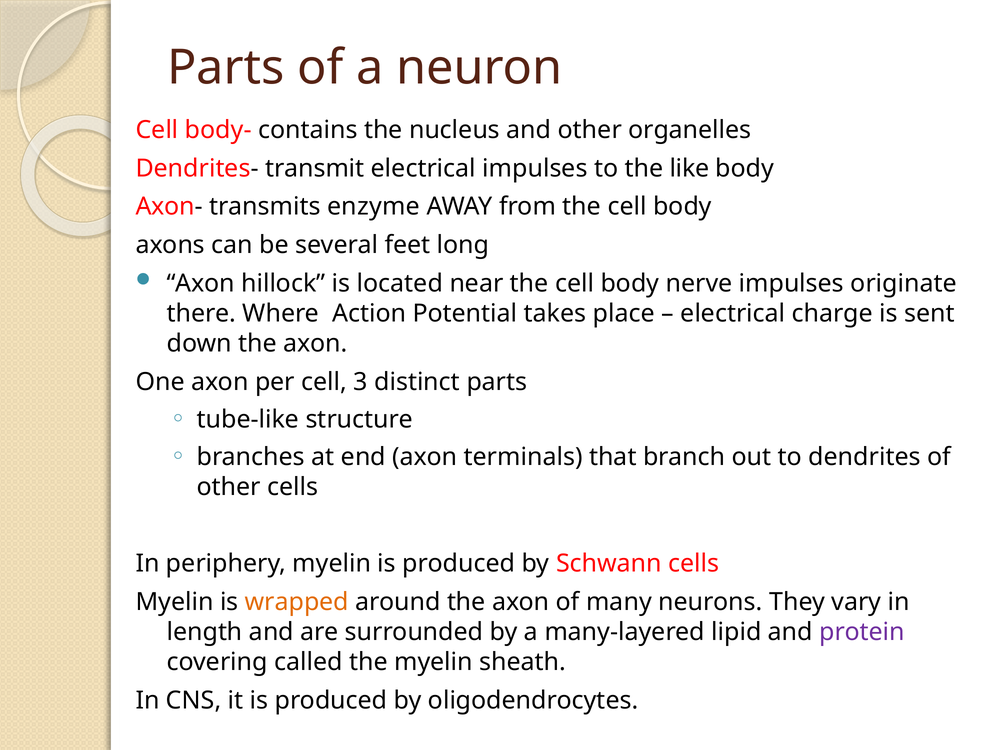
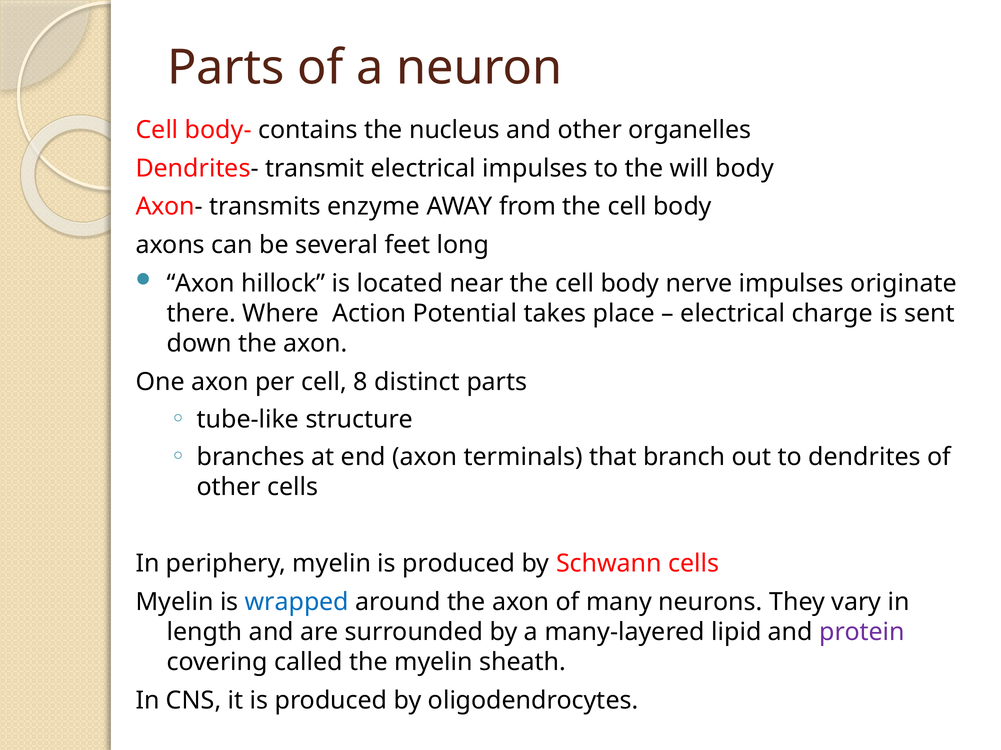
like: like -> will
3: 3 -> 8
wrapped colour: orange -> blue
